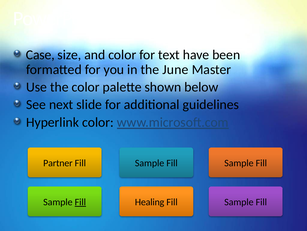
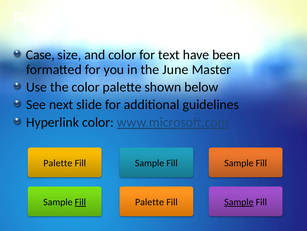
Partner at (58, 163): Partner -> Palette
Healing at (150, 201): Healing -> Palette
Sample at (239, 201) underline: none -> present
